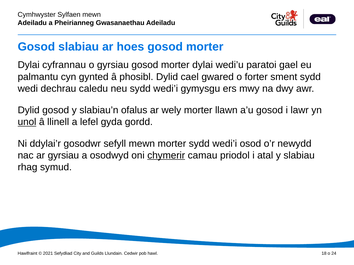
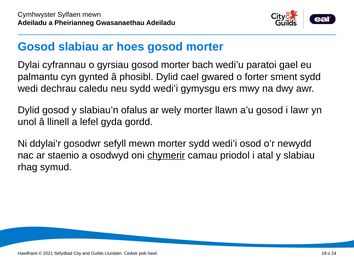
gyrsiau gosod morter dylai: dylai -> bach
unol underline: present -> none
ar gyrsiau: gyrsiau -> staenio
